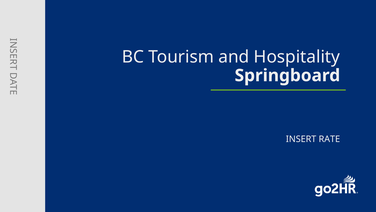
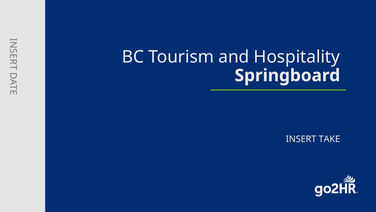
RATE: RATE -> TAKE
